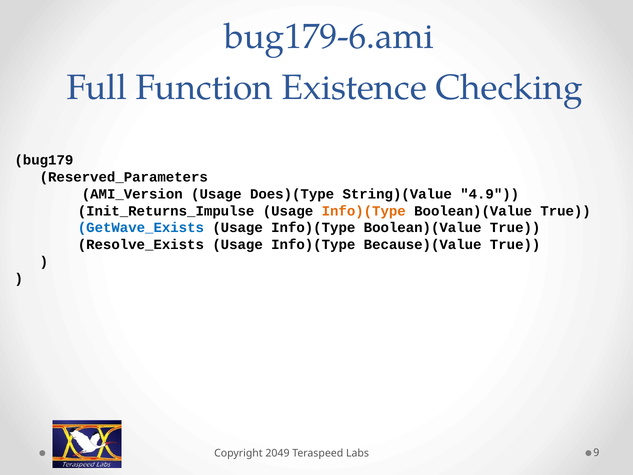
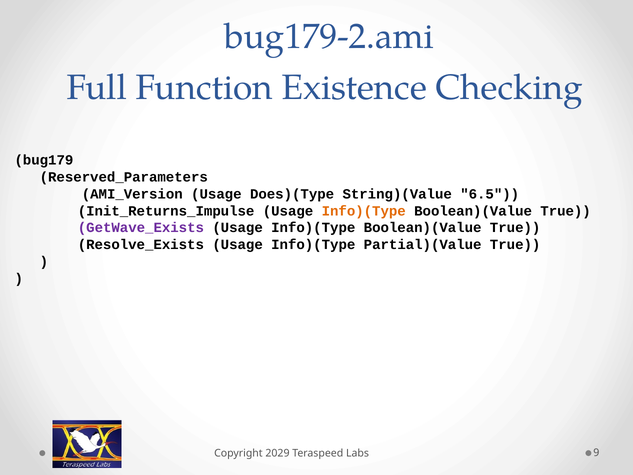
bug179-6.ami: bug179-6.ami -> bug179-2.ami
4.9: 4.9 -> 6.5
GetWave_Exists colour: blue -> purple
Because)(Value: Because)(Value -> Partial)(Value
2049: 2049 -> 2029
